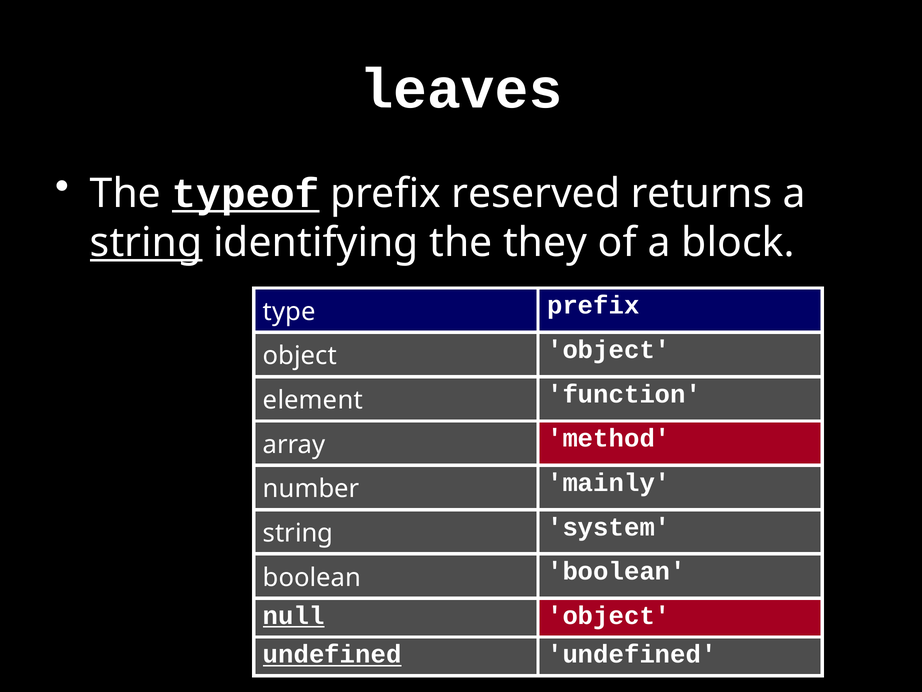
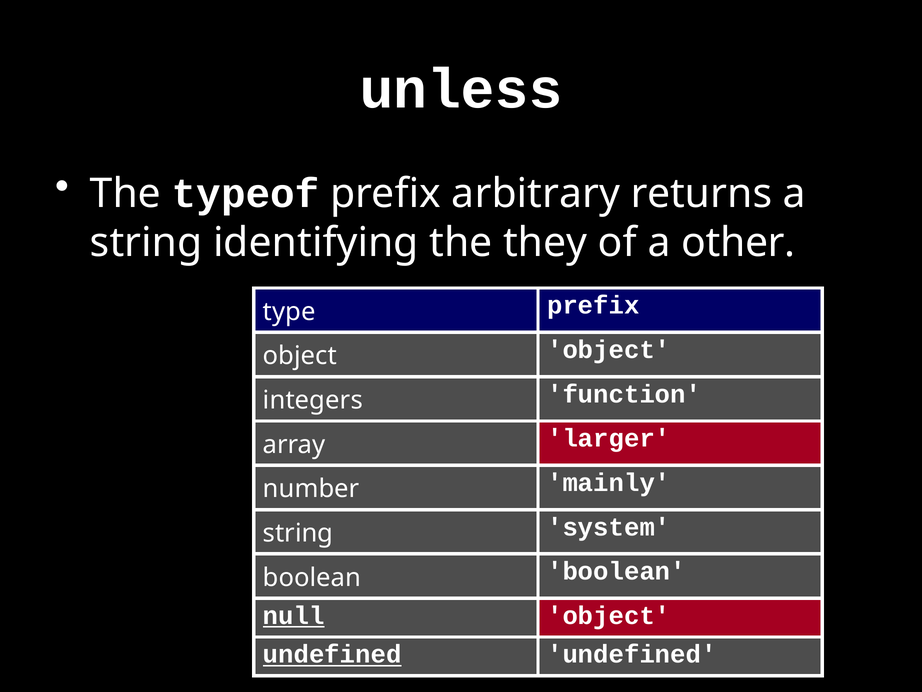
leaves: leaves -> unless
typeof underline: present -> none
reserved: reserved -> arbitrary
string at (146, 243) underline: present -> none
block: block -> other
element: element -> integers
method: method -> larger
